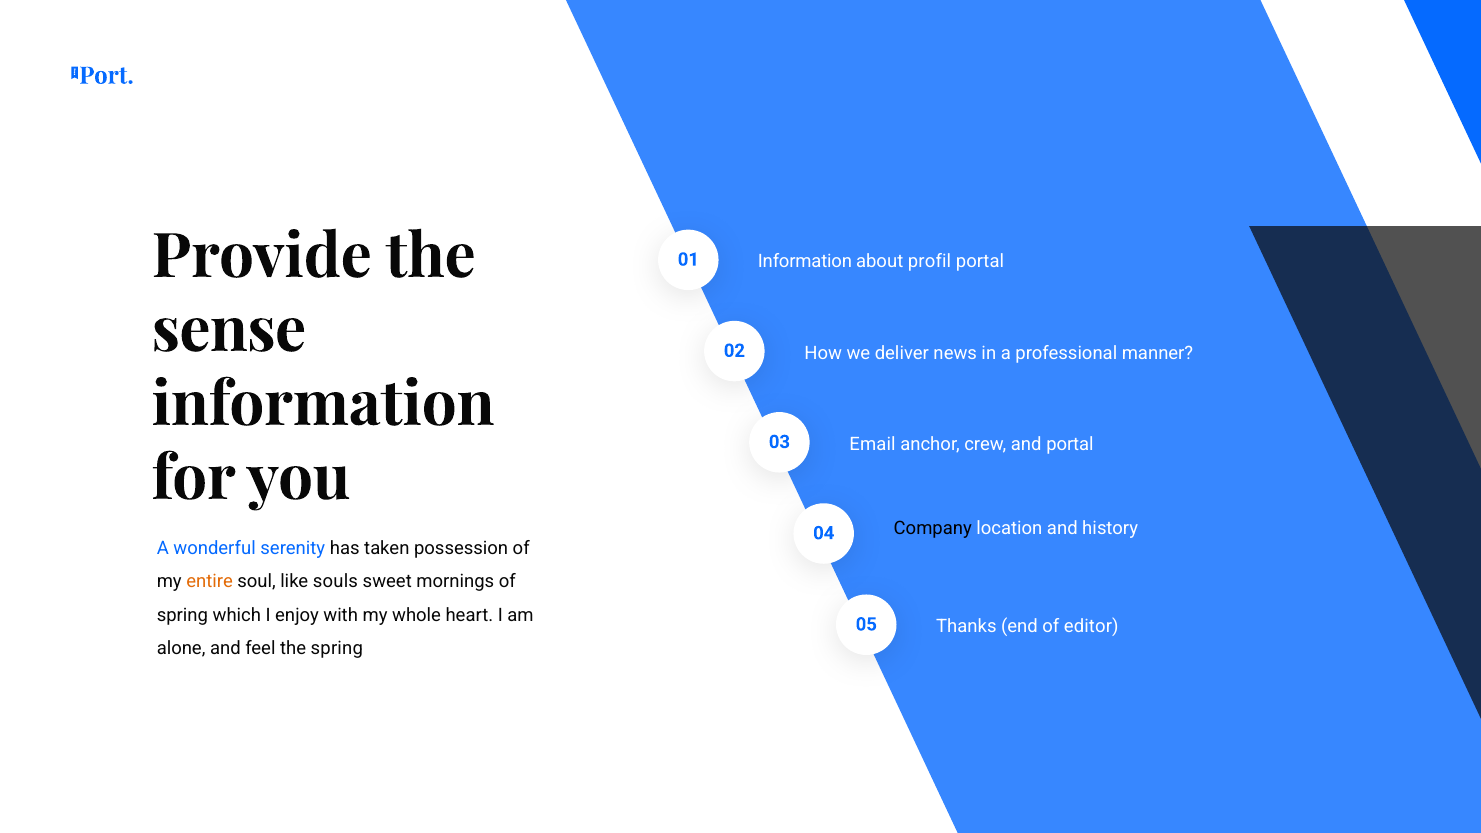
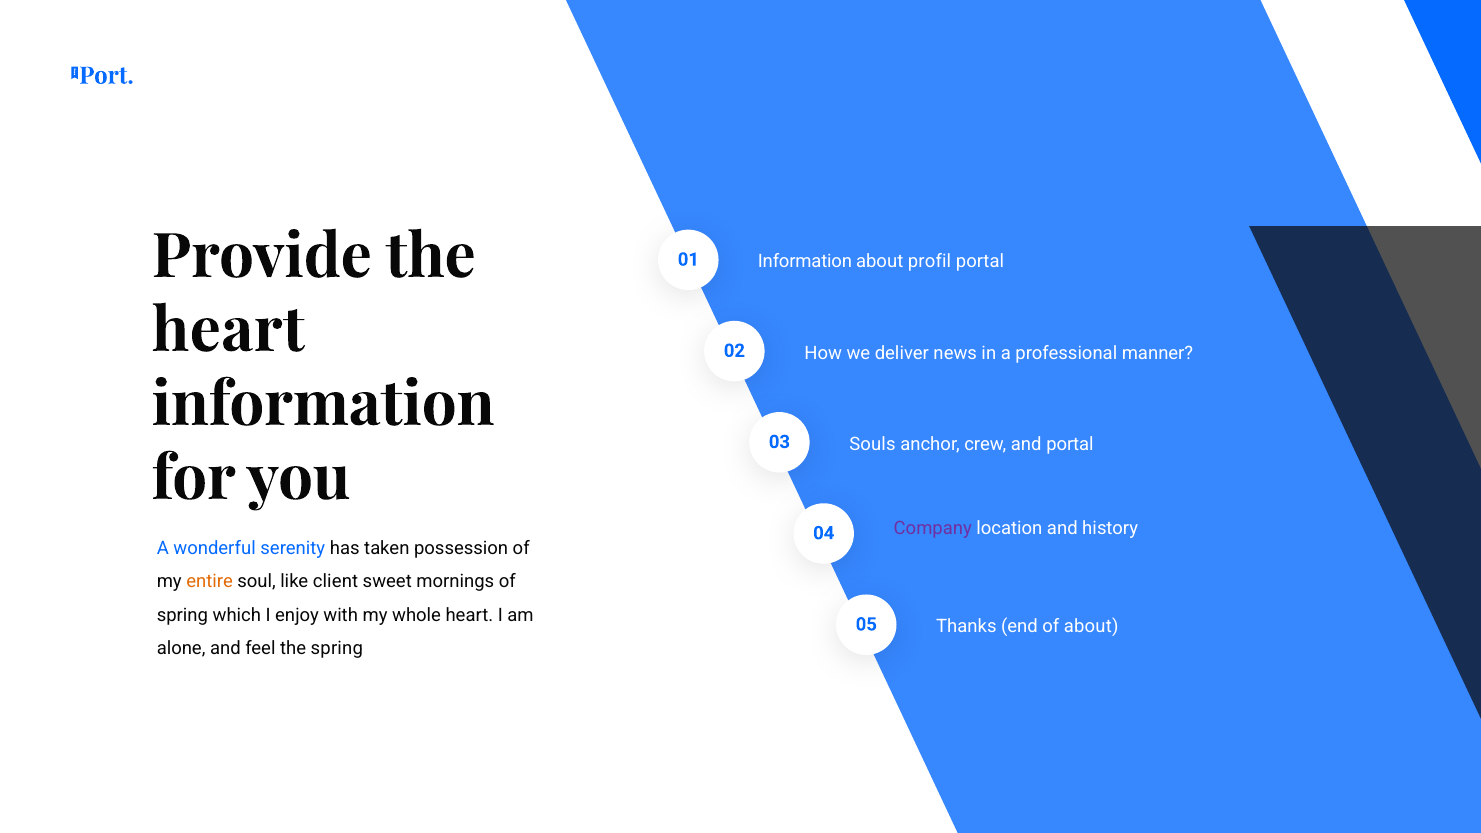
sense at (229, 331): sense -> heart
Email: Email -> Souls
Company colour: black -> purple
souls: souls -> client
of editor: editor -> about
